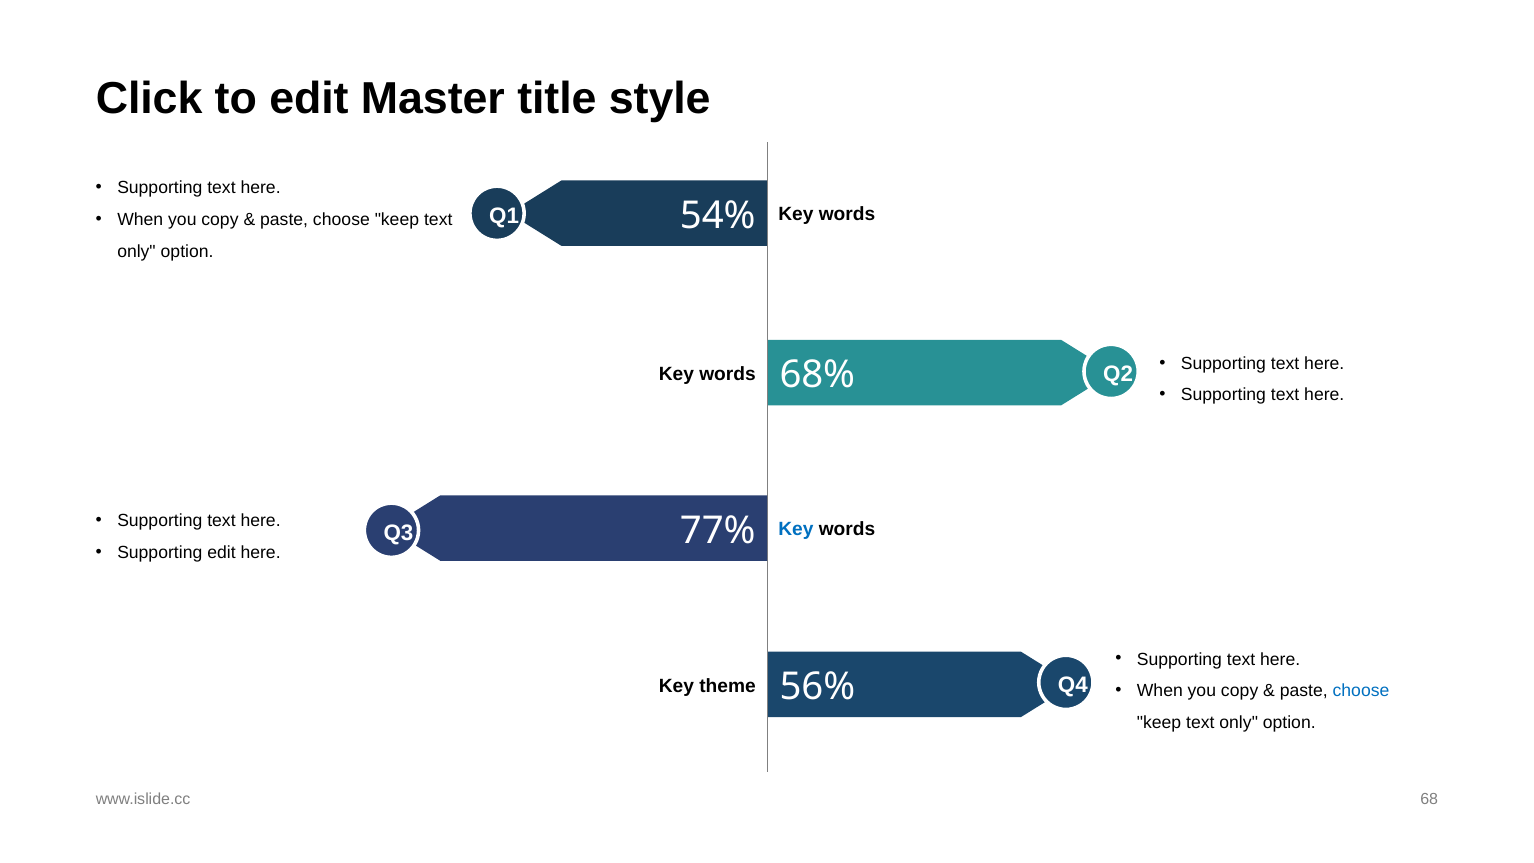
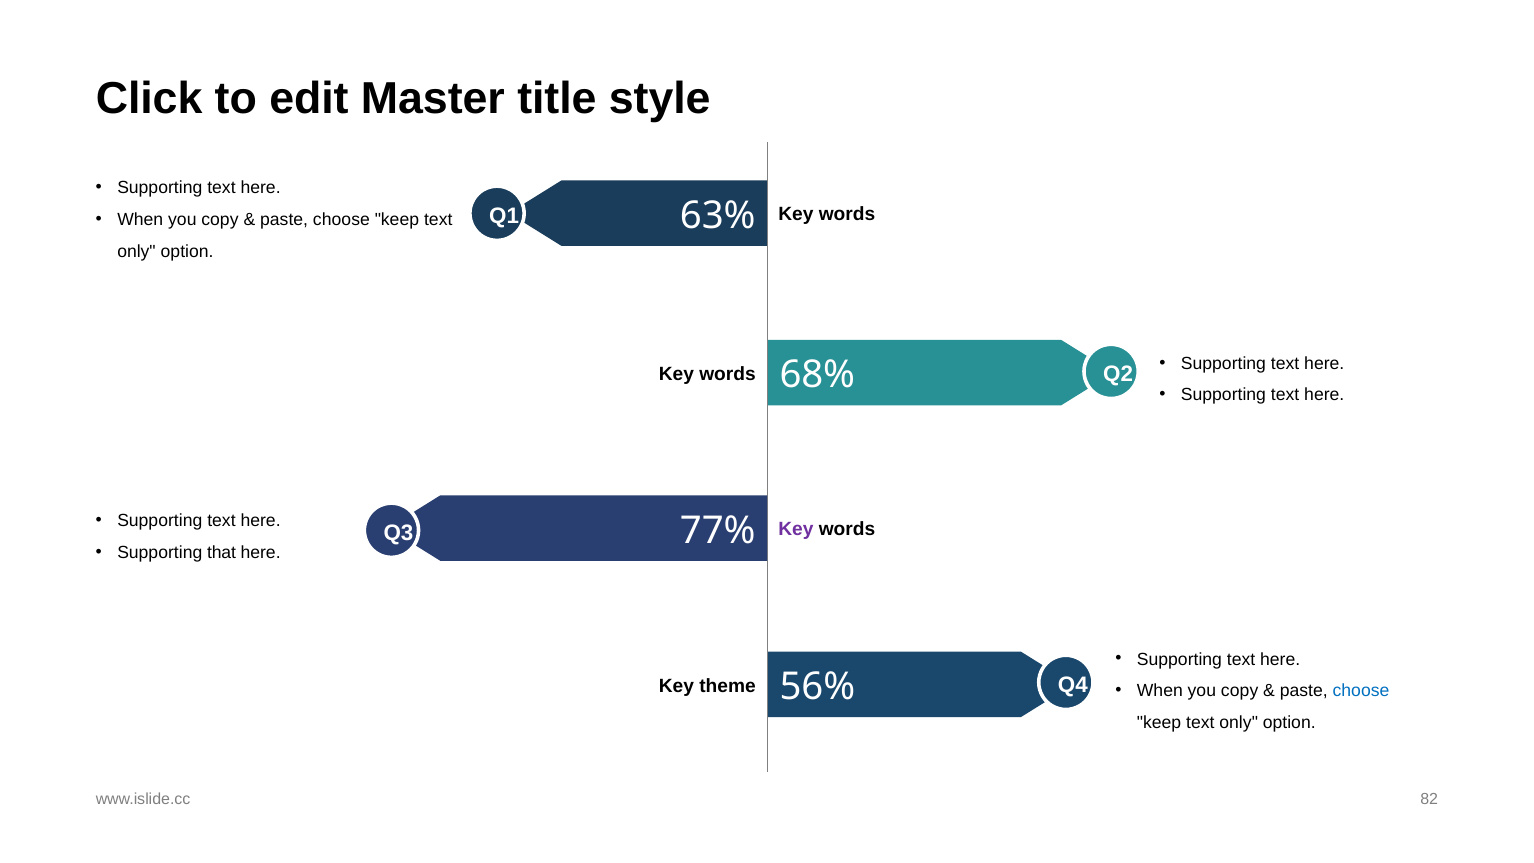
54%: 54% -> 63%
Key at (796, 529) colour: blue -> purple
Supporting edit: edit -> that
68: 68 -> 82
